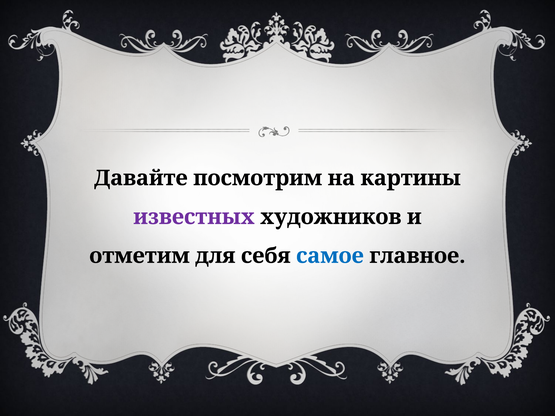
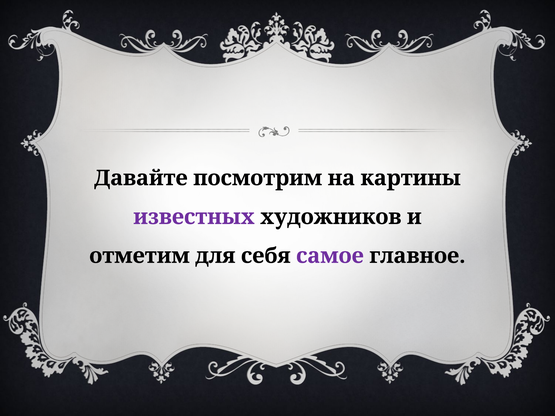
самое colour: blue -> purple
